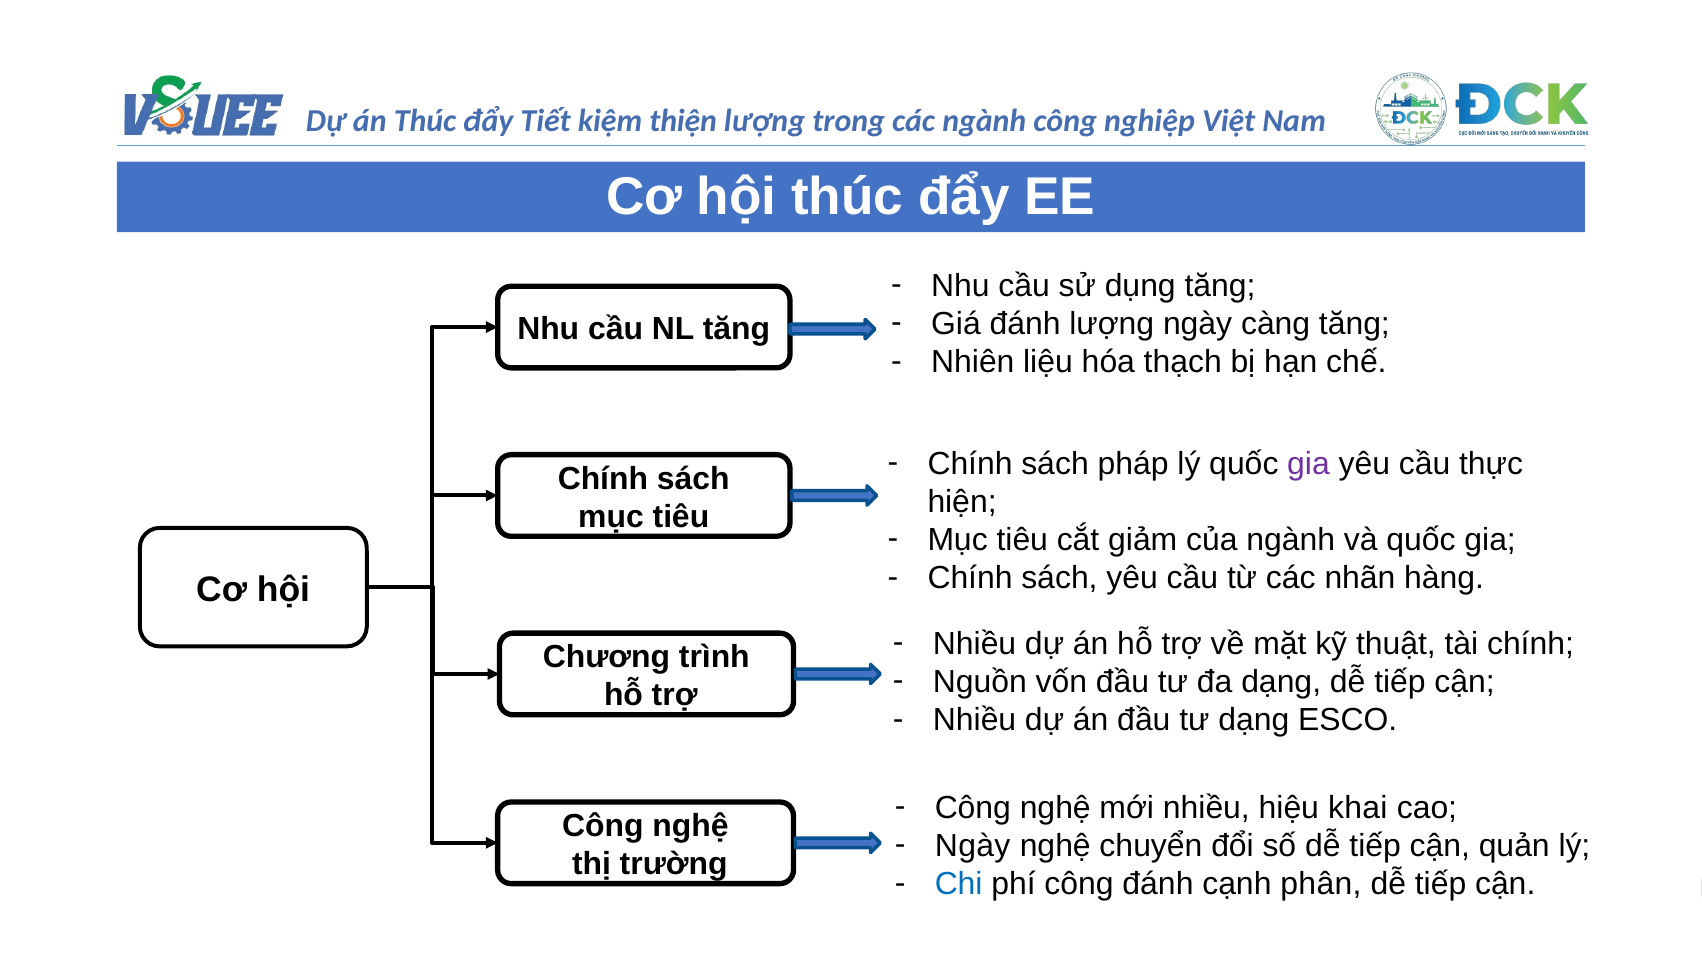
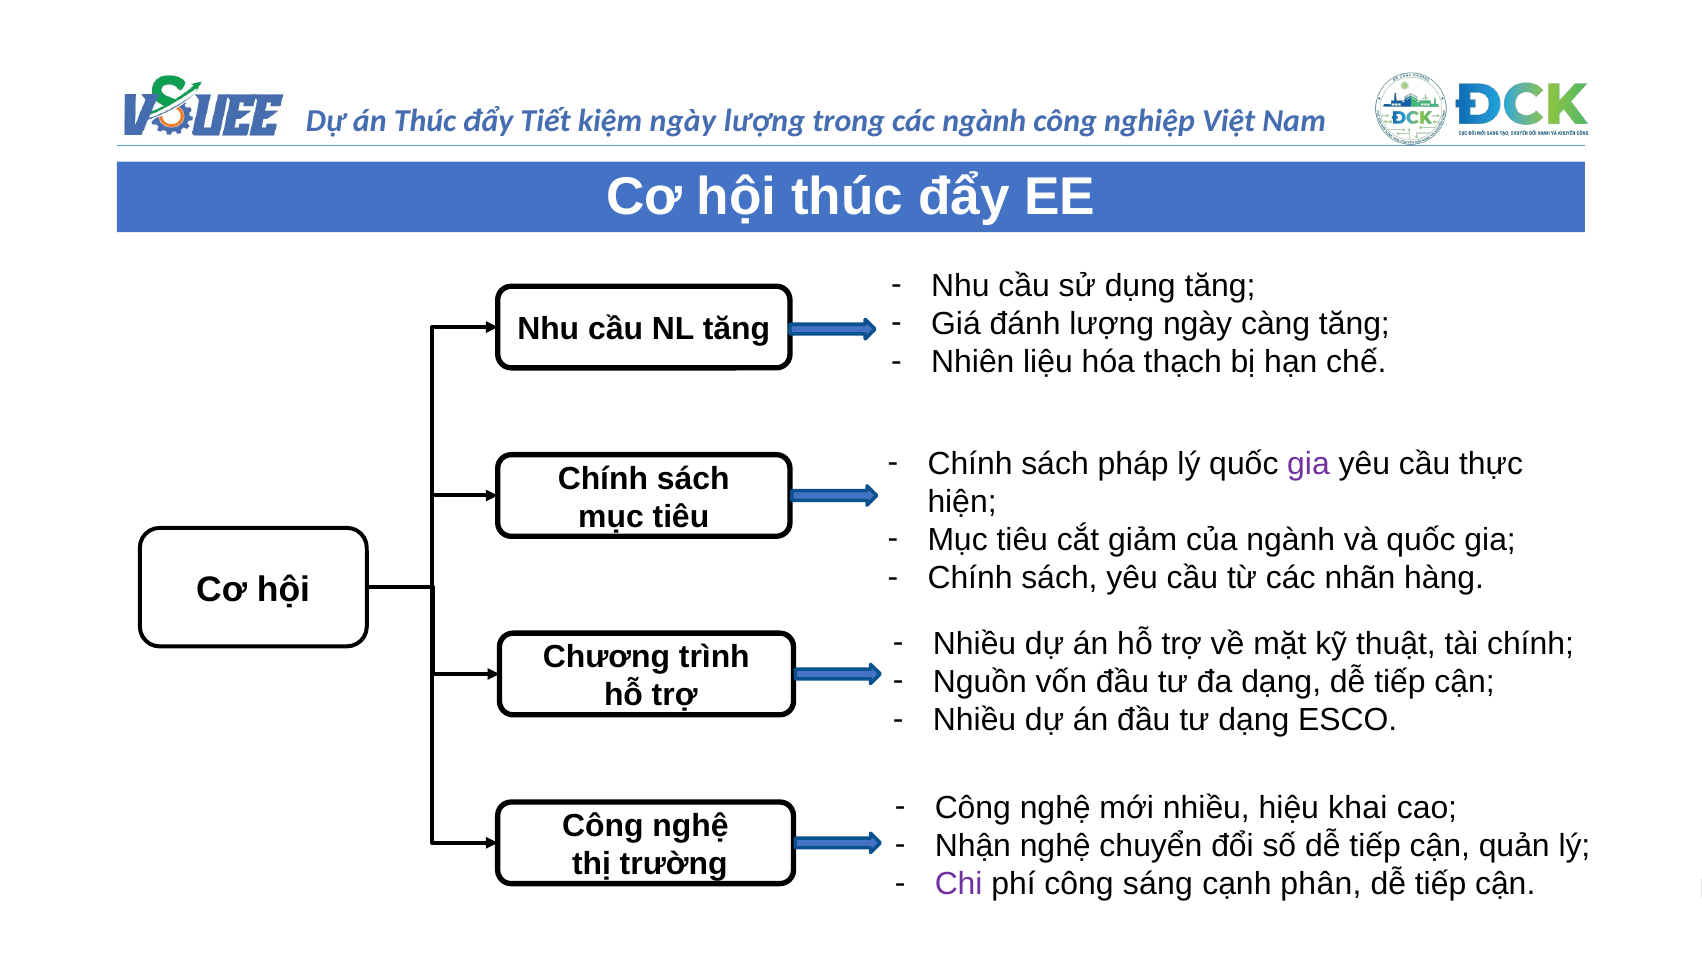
thiện at (683, 121): thiện -> ngày
Ngày at (973, 846): Ngày -> Nhận
Chi colour: blue -> purple
công đánh: đánh -> sáng
